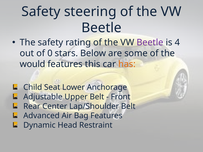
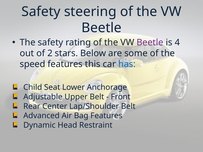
0: 0 -> 2
would: would -> speed
has colour: orange -> blue
